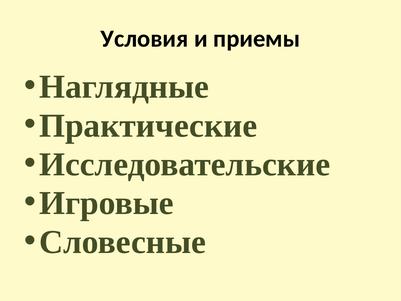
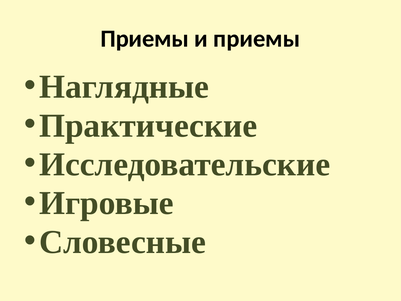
Условия at (145, 39): Условия -> Приемы
